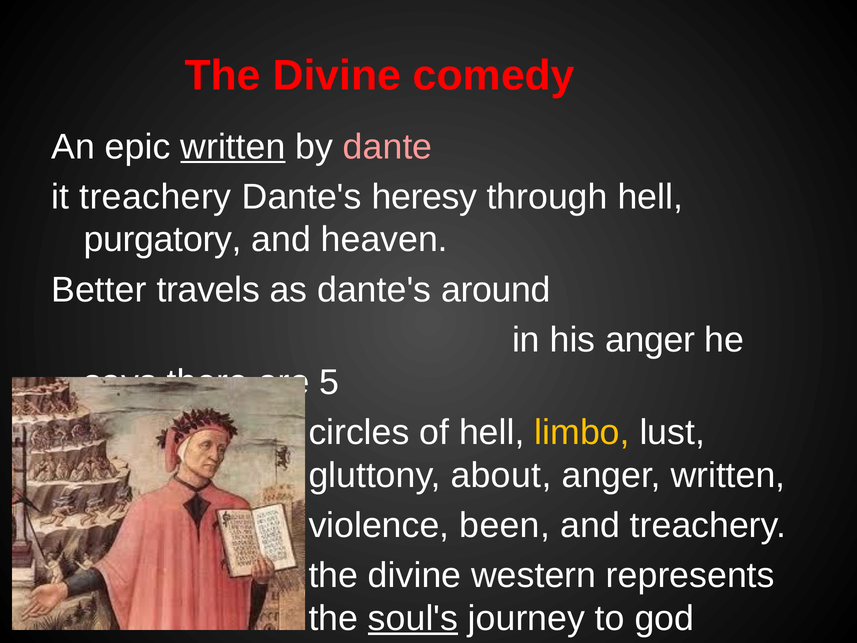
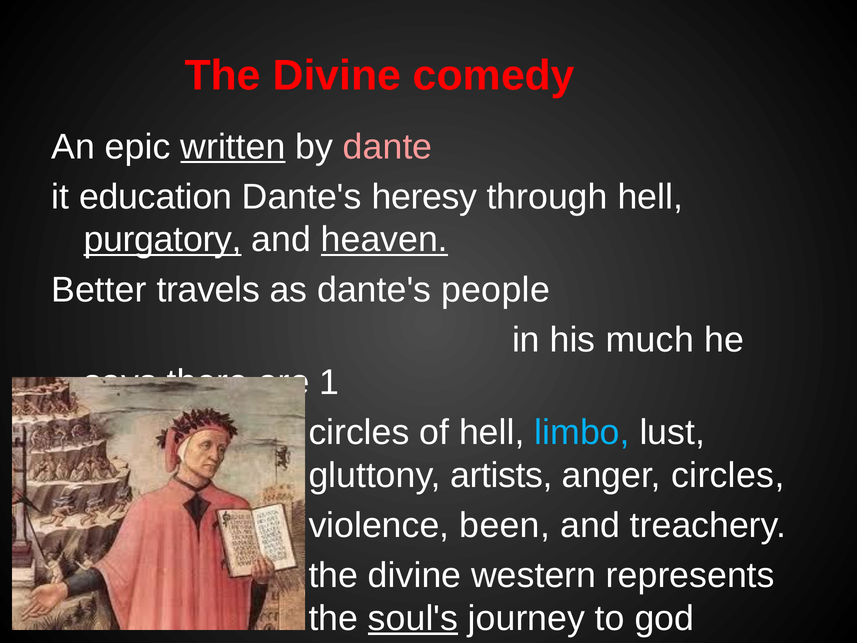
it treachery: treachery -> education
purgatory underline: none -> present
heaven underline: none -> present
around: around -> people
his anger: anger -> much
5: 5 -> 1
limbo colour: yellow -> light blue
about: about -> artists
anger written: written -> circles
